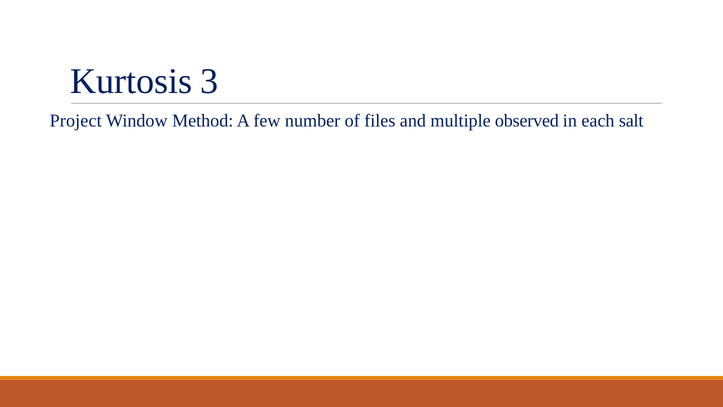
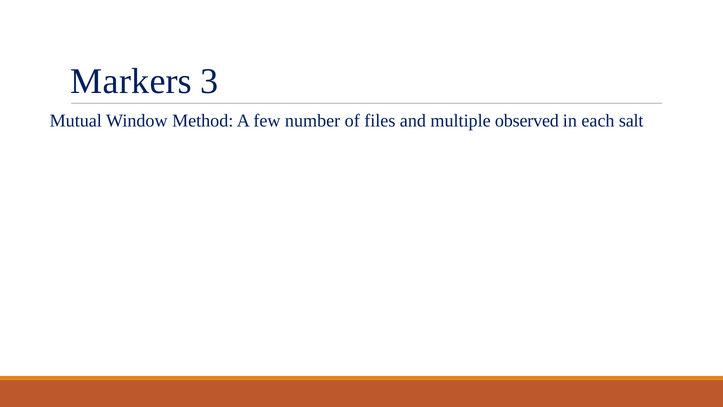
Kurtosis: Kurtosis -> Markers
Project: Project -> Mutual
